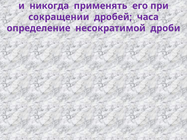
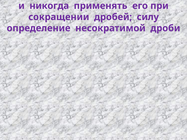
часа: часа -> силу
